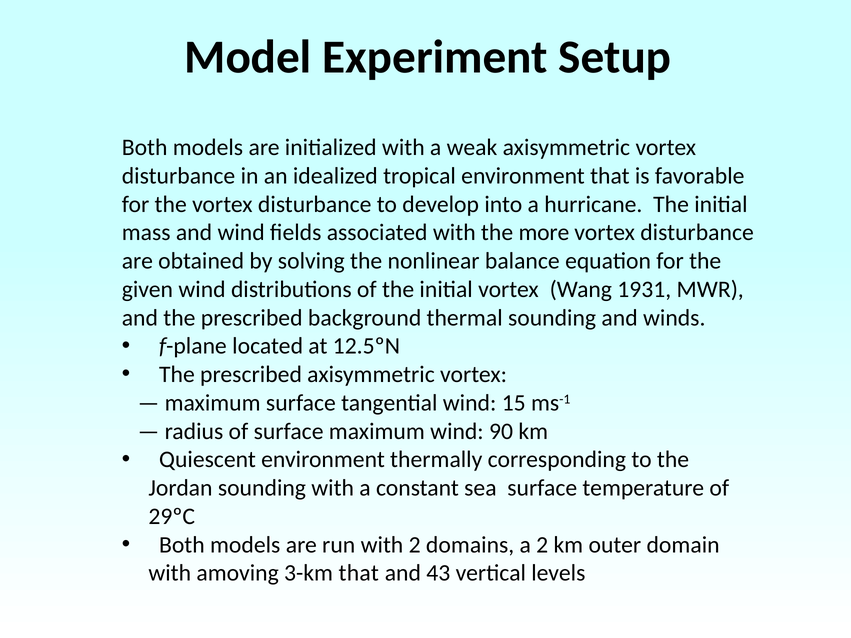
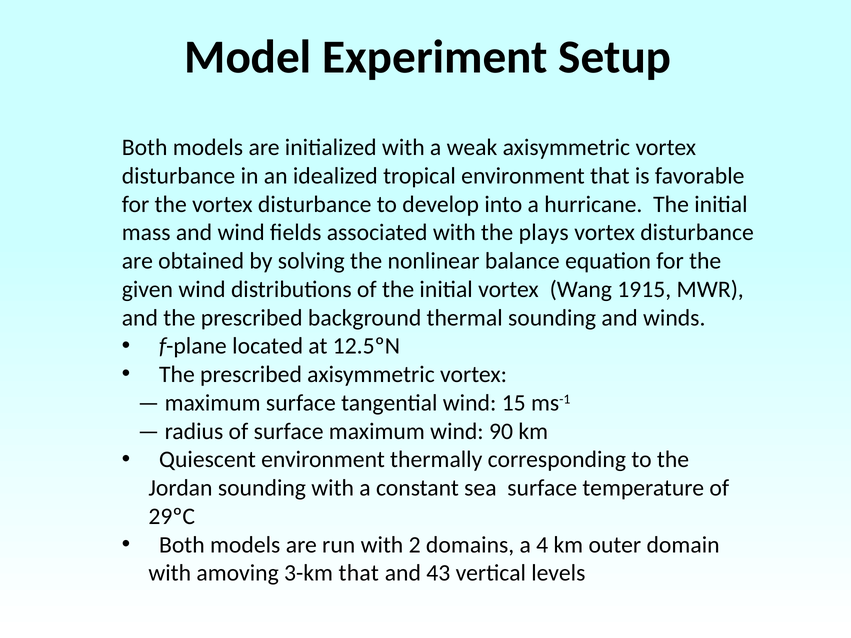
more: more -> plays
1931: 1931 -> 1915
a 2: 2 -> 4
